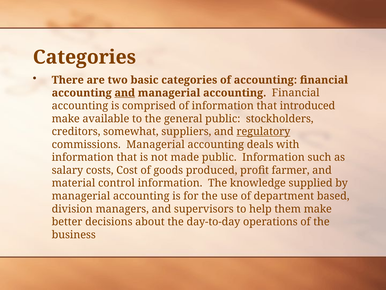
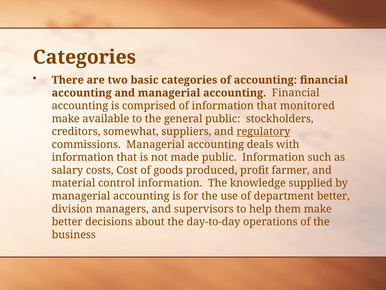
and at (125, 93) underline: present -> none
introduced: introduced -> monitored
department based: based -> better
